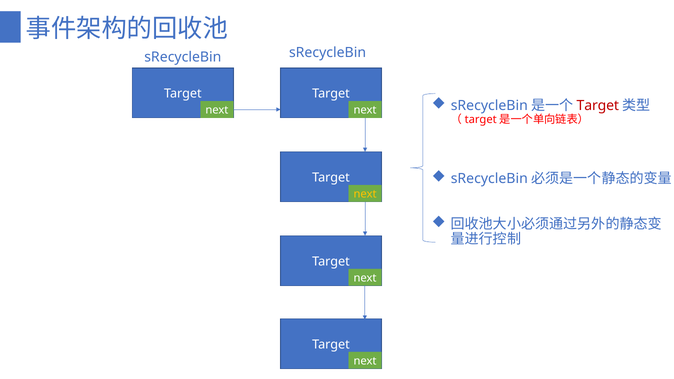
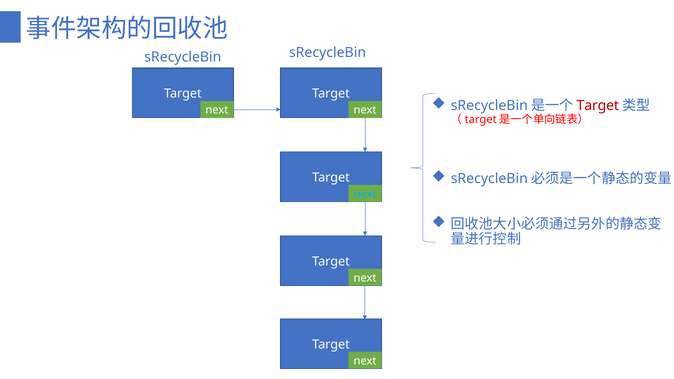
next at (365, 194) colour: yellow -> light blue
